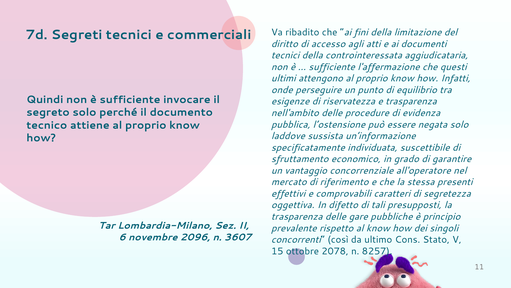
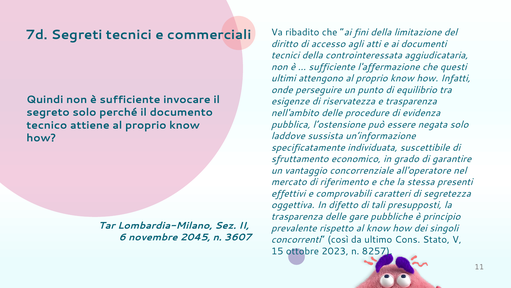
2096: 2096 -> 2045
2078: 2078 -> 2023
